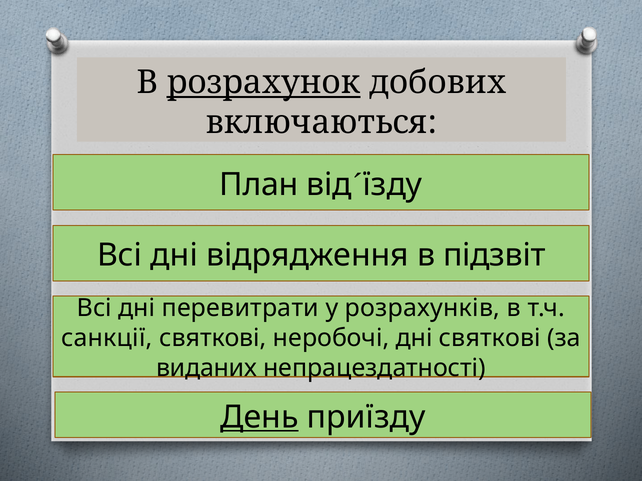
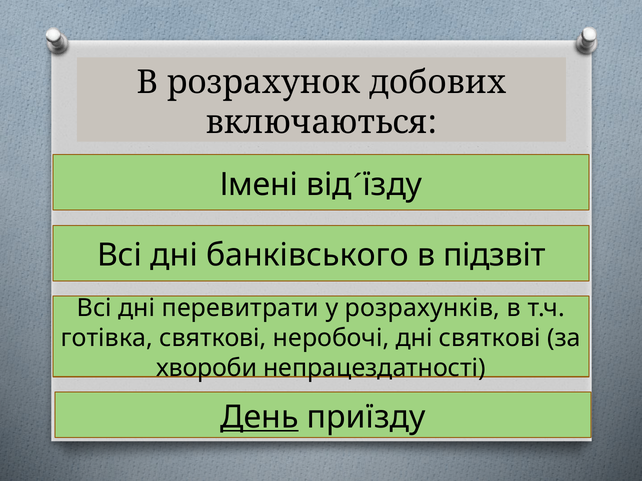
розрахунок underline: present -> none
План: План -> Імені
відрядження: відрядження -> банківського
санкції: санкції -> готівка
виданих: виданих -> хвороби
